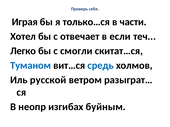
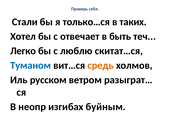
Играя: Играя -> Стали
части: части -> таких
если: если -> быть
смогли: смогли -> люблю
средь colour: blue -> orange
русской: русской -> русском
